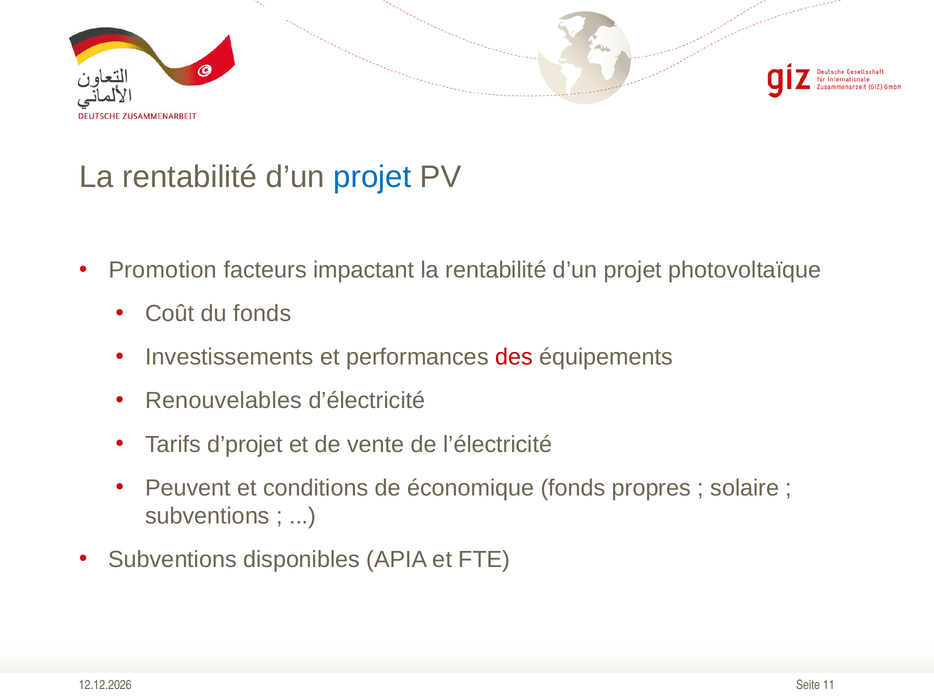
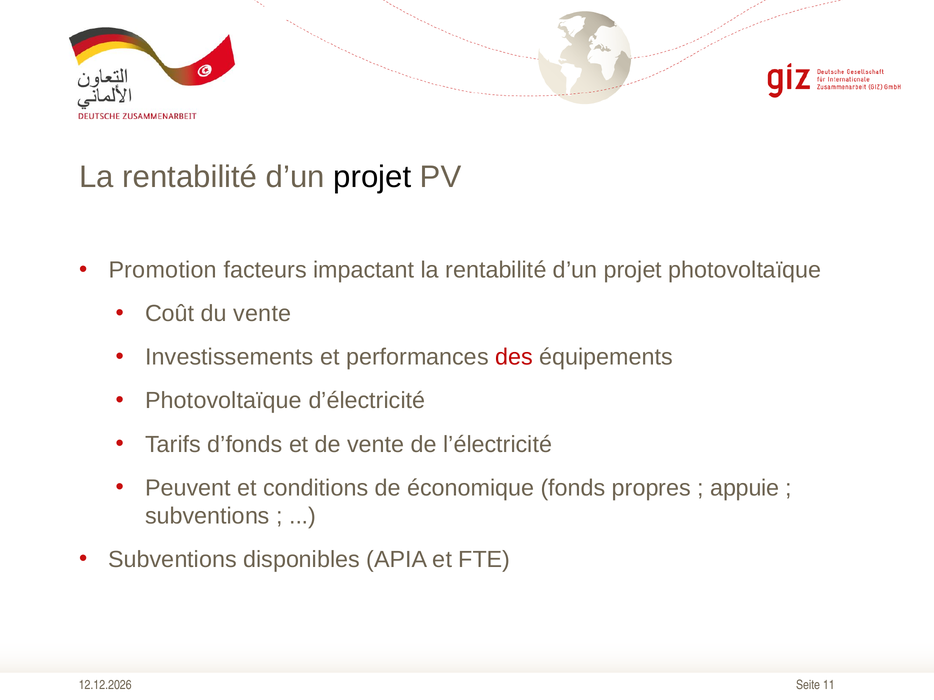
projet at (372, 177) colour: blue -> black
du fonds: fonds -> vente
Renouvelables at (224, 401): Renouvelables -> Photovoltaïque
d’projet: d’projet -> d’fonds
solaire: solaire -> appuie
